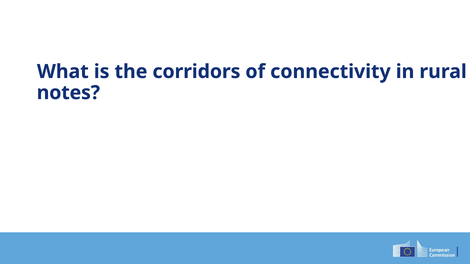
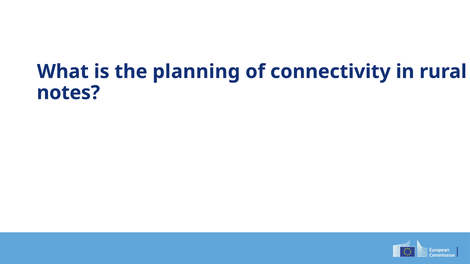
corridors: corridors -> planning
